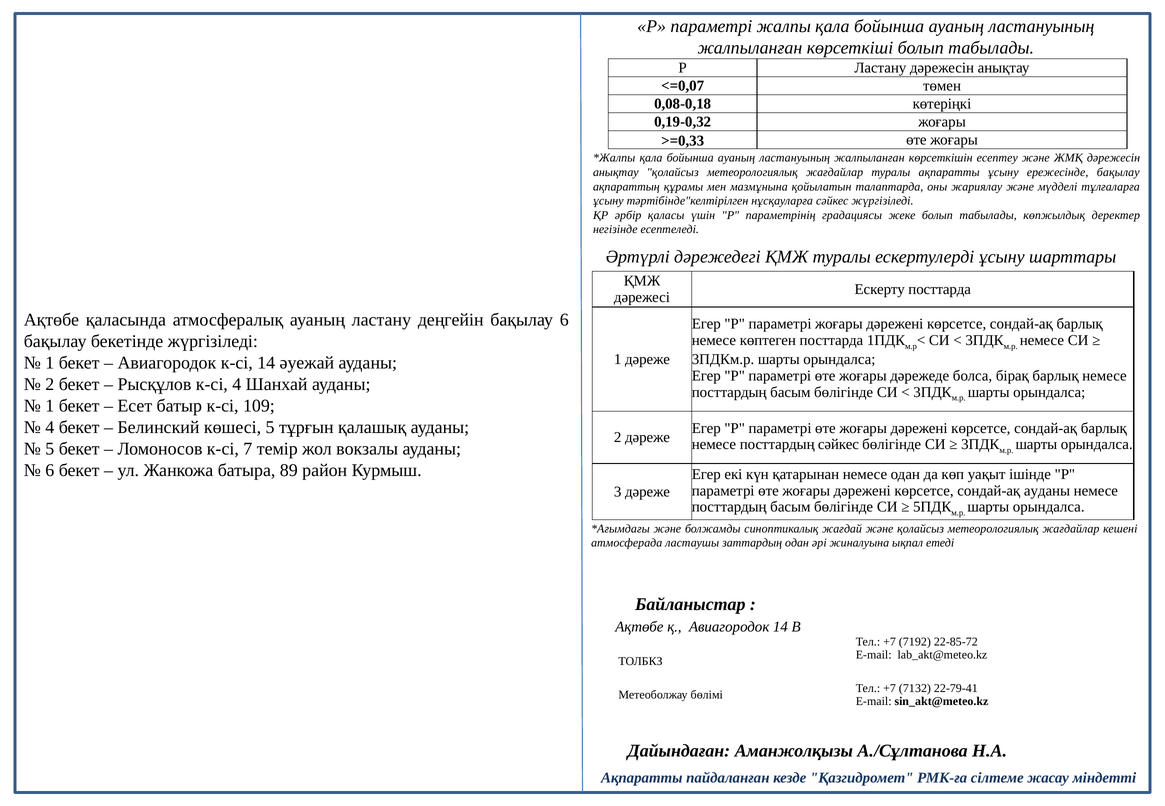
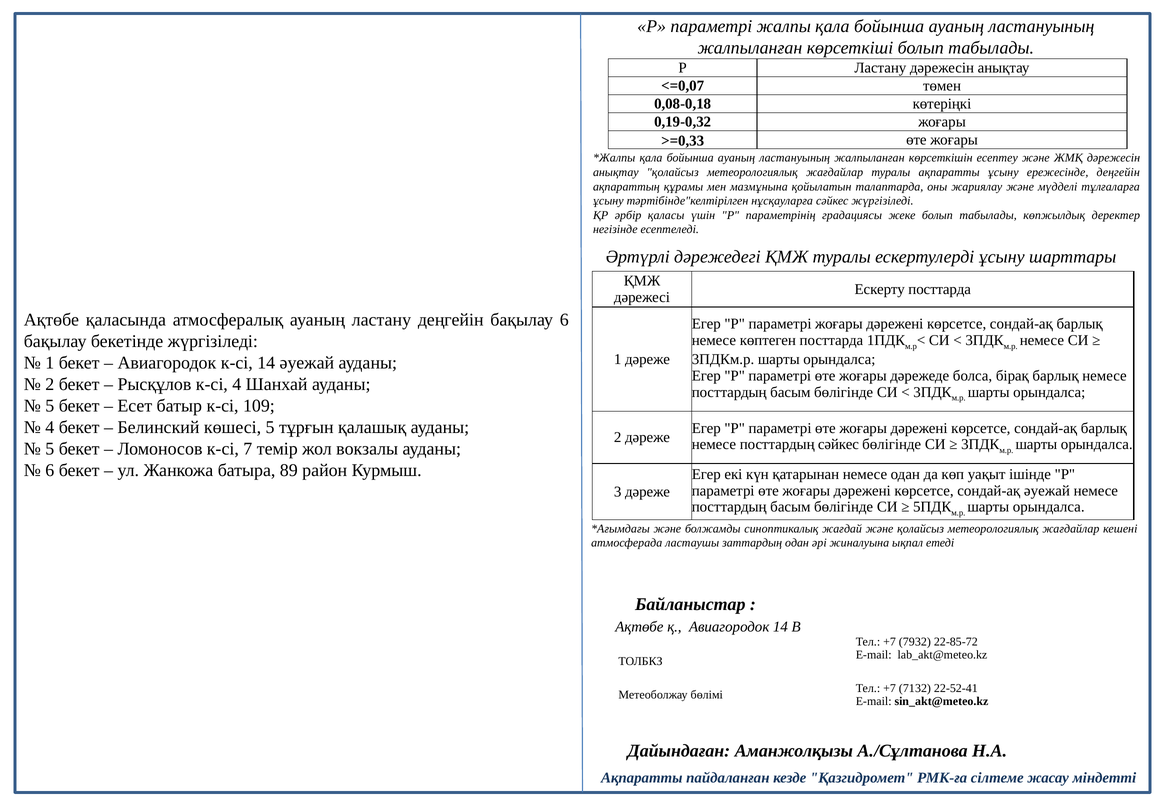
ережесінде бақылау: бақылау -> деңгейін
1 at (50, 406): 1 -> 5
сондай-ақ ауданы: ауданы -> әуежай
7192: 7192 -> 7932
22-79-41: 22-79-41 -> 22-52-41
